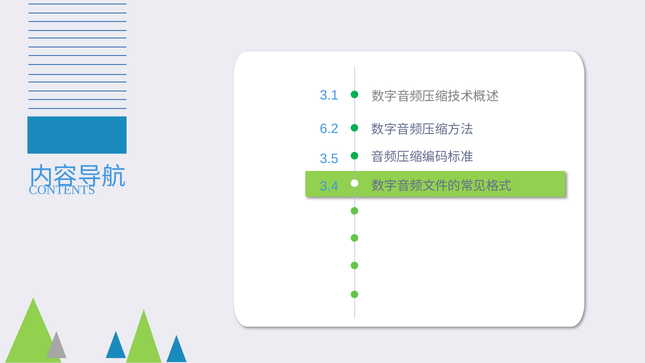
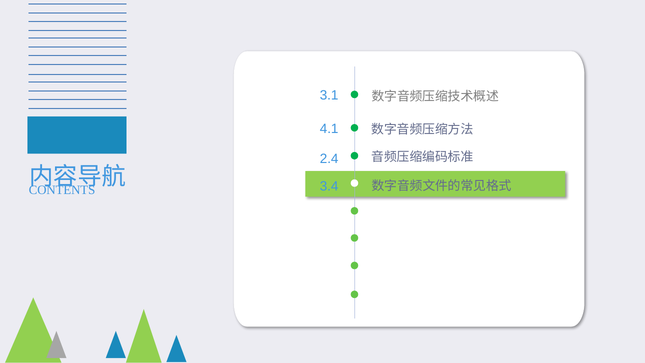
6.2: 6.2 -> 4.1
3.5: 3.5 -> 2.4
